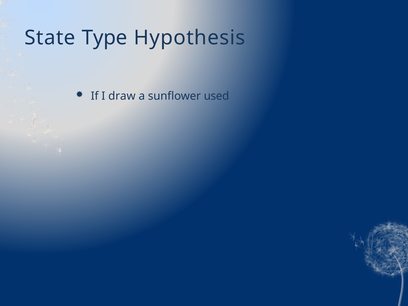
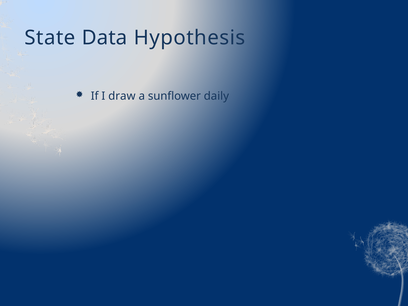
Type: Type -> Data
used: used -> daily
